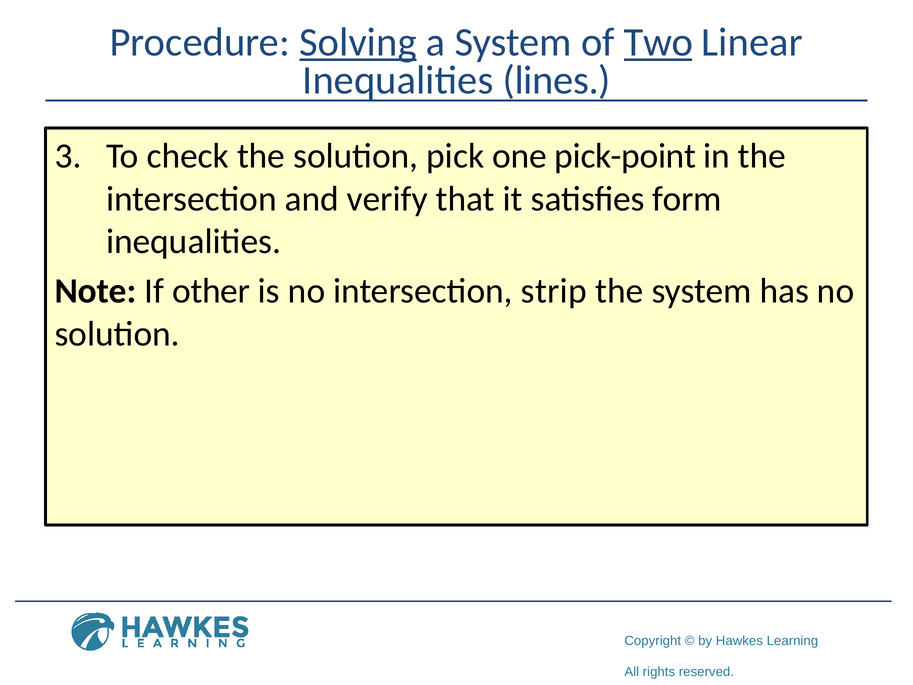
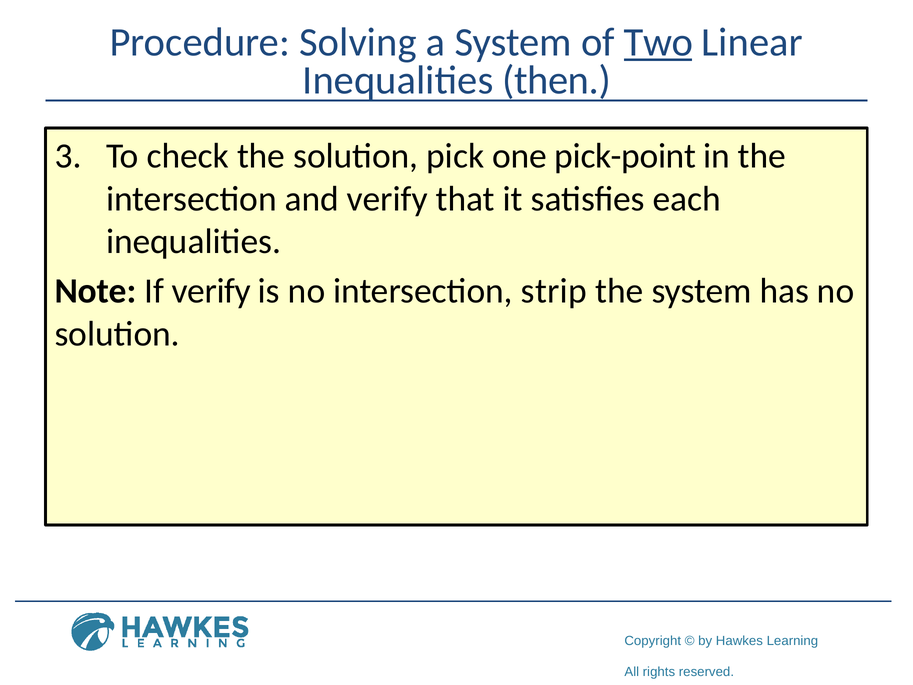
Solving underline: present -> none
lines: lines -> then
form: form -> each
If other: other -> verify
